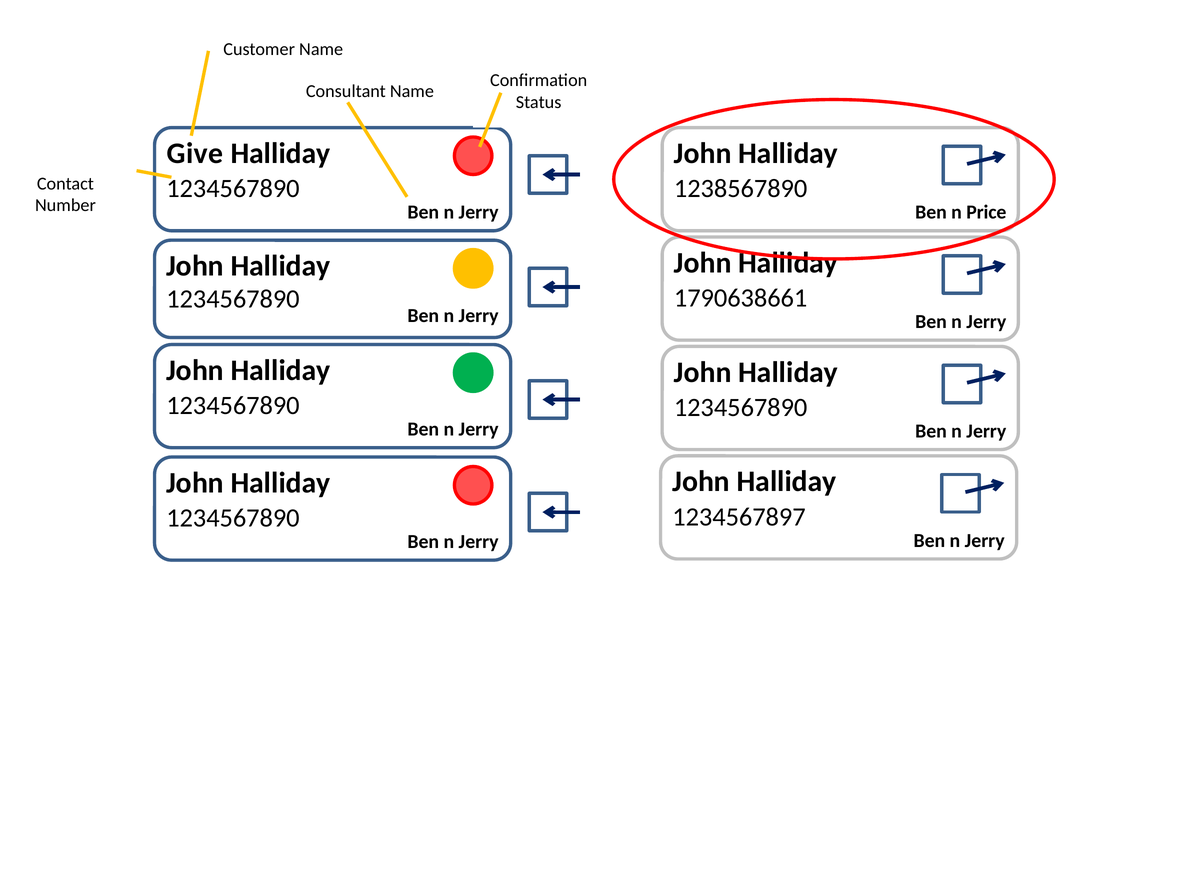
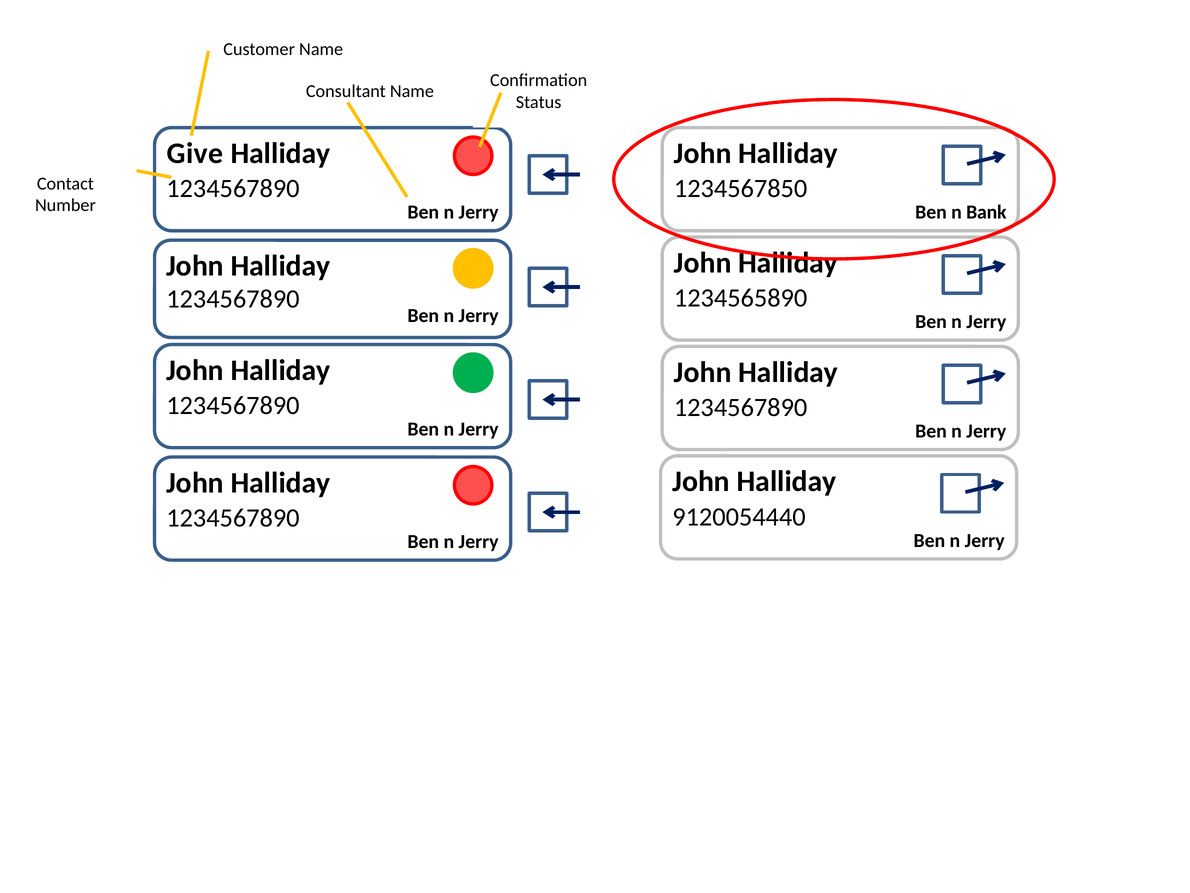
1238567890: 1238567890 -> 1234567850
Price: Price -> Bank
1790638661: 1790638661 -> 1234565890
1234567897: 1234567897 -> 9120054440
